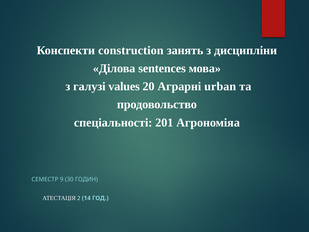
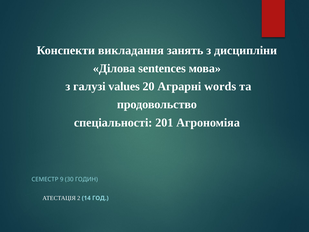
construction: construction -> викладання
urban: urban -> words
